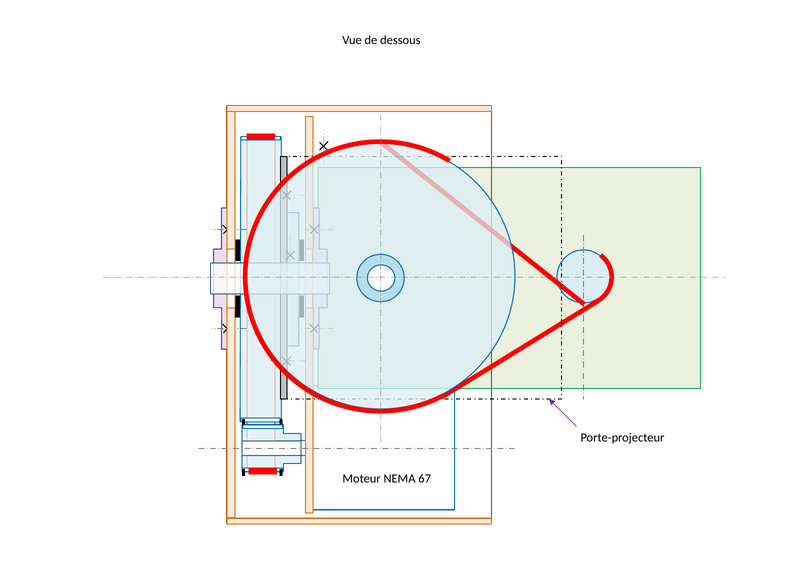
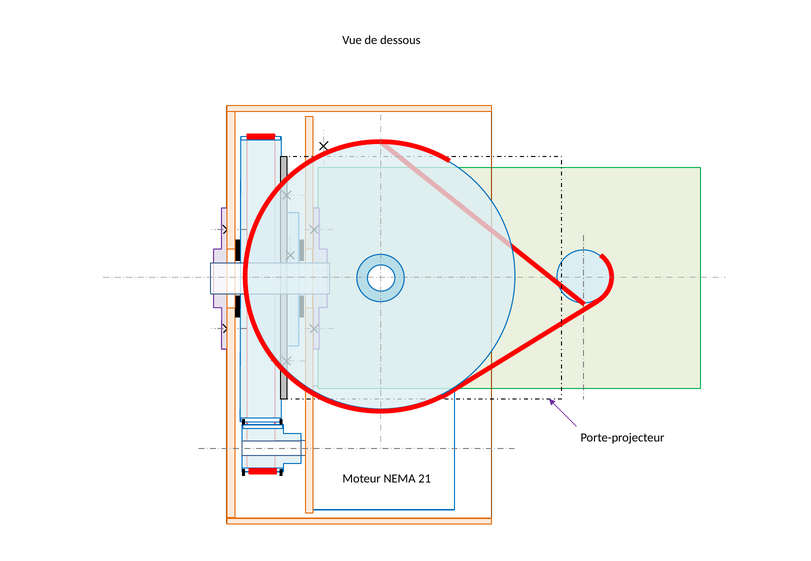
67: 67 -> 21
